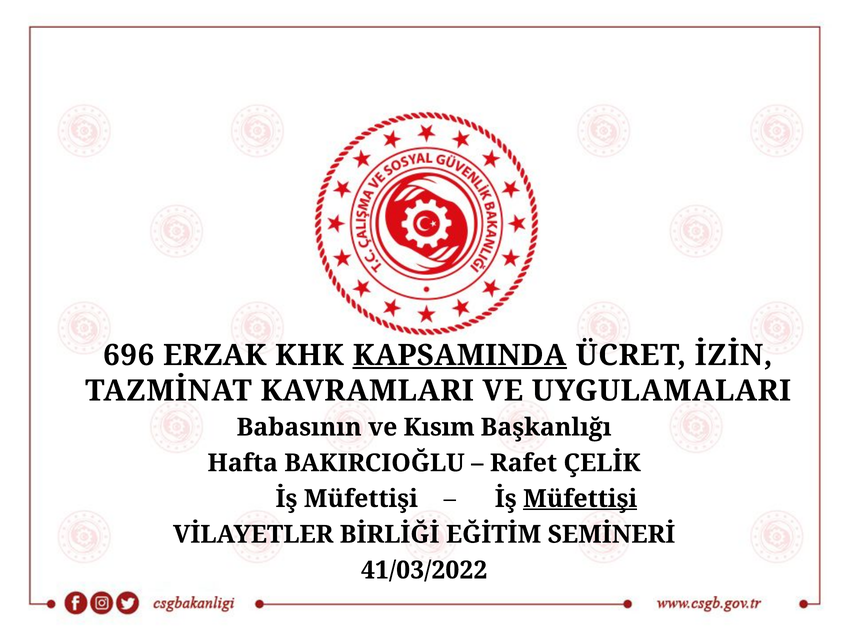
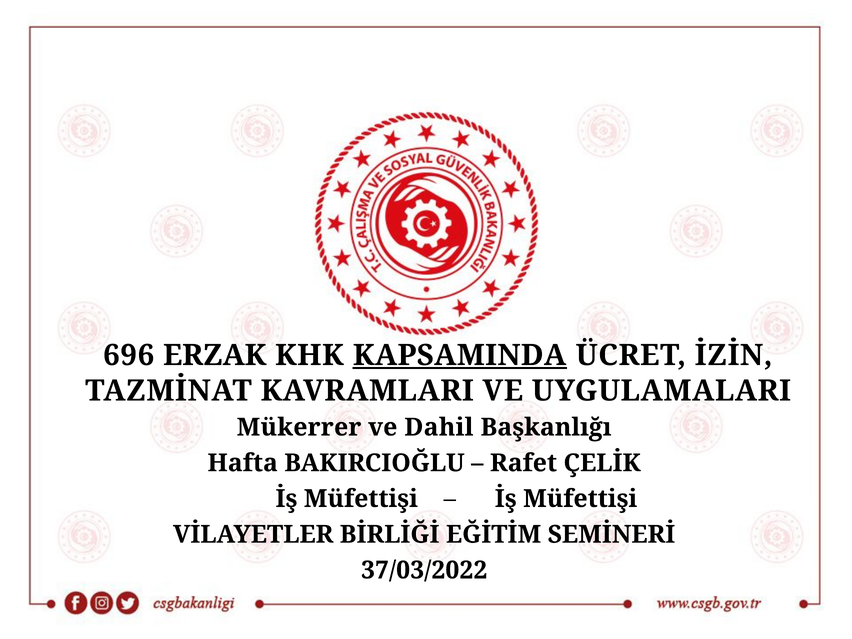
Babasının: Babasının -> Mükerrer
Kısım: Kısım -> Dahil
Müfettişi at (580, 499) underline: present -> none
41/03/2022: 41/03/2022 -> 37/03/2022
